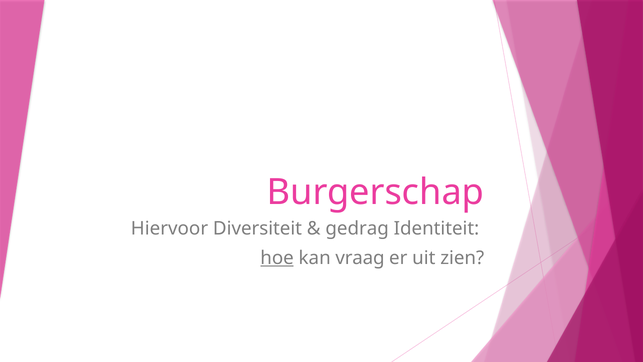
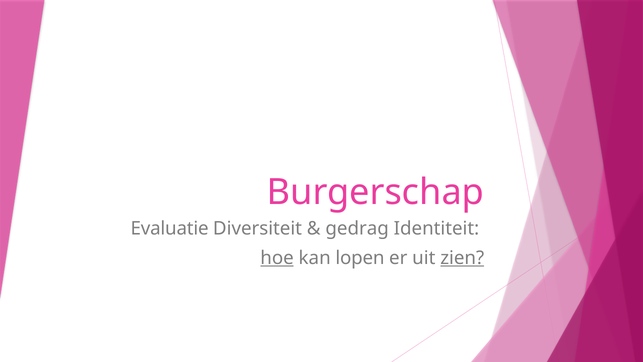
Hiervoor: Hiervoor -> Evaluatie
vraag: vraag -> lopen
zien underline: none -> present
